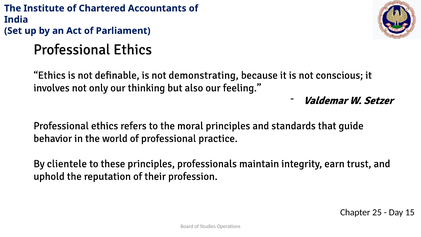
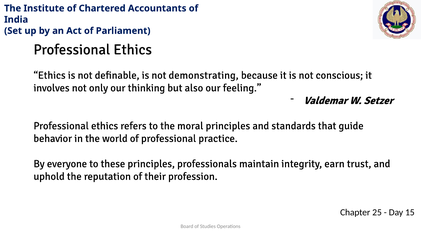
clientele: clientele -> everyone
